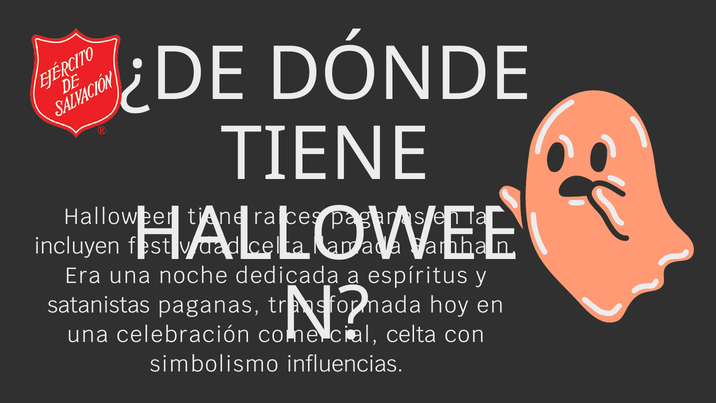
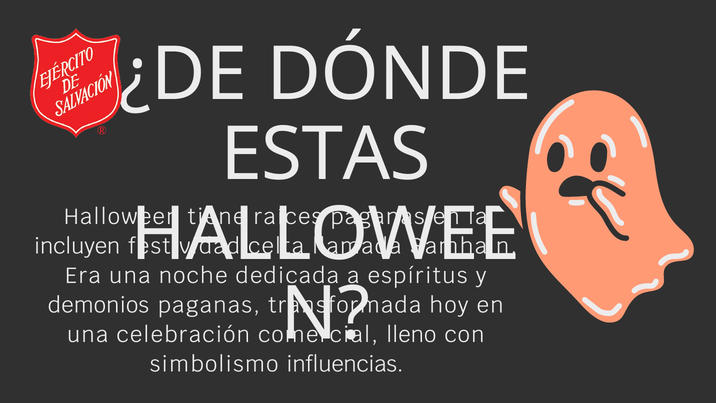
TIENE at (325, 154): TIENE -> ESTAS
satanistas: satanistas -> demonios
celta at (411, 335): celta -> lleno
